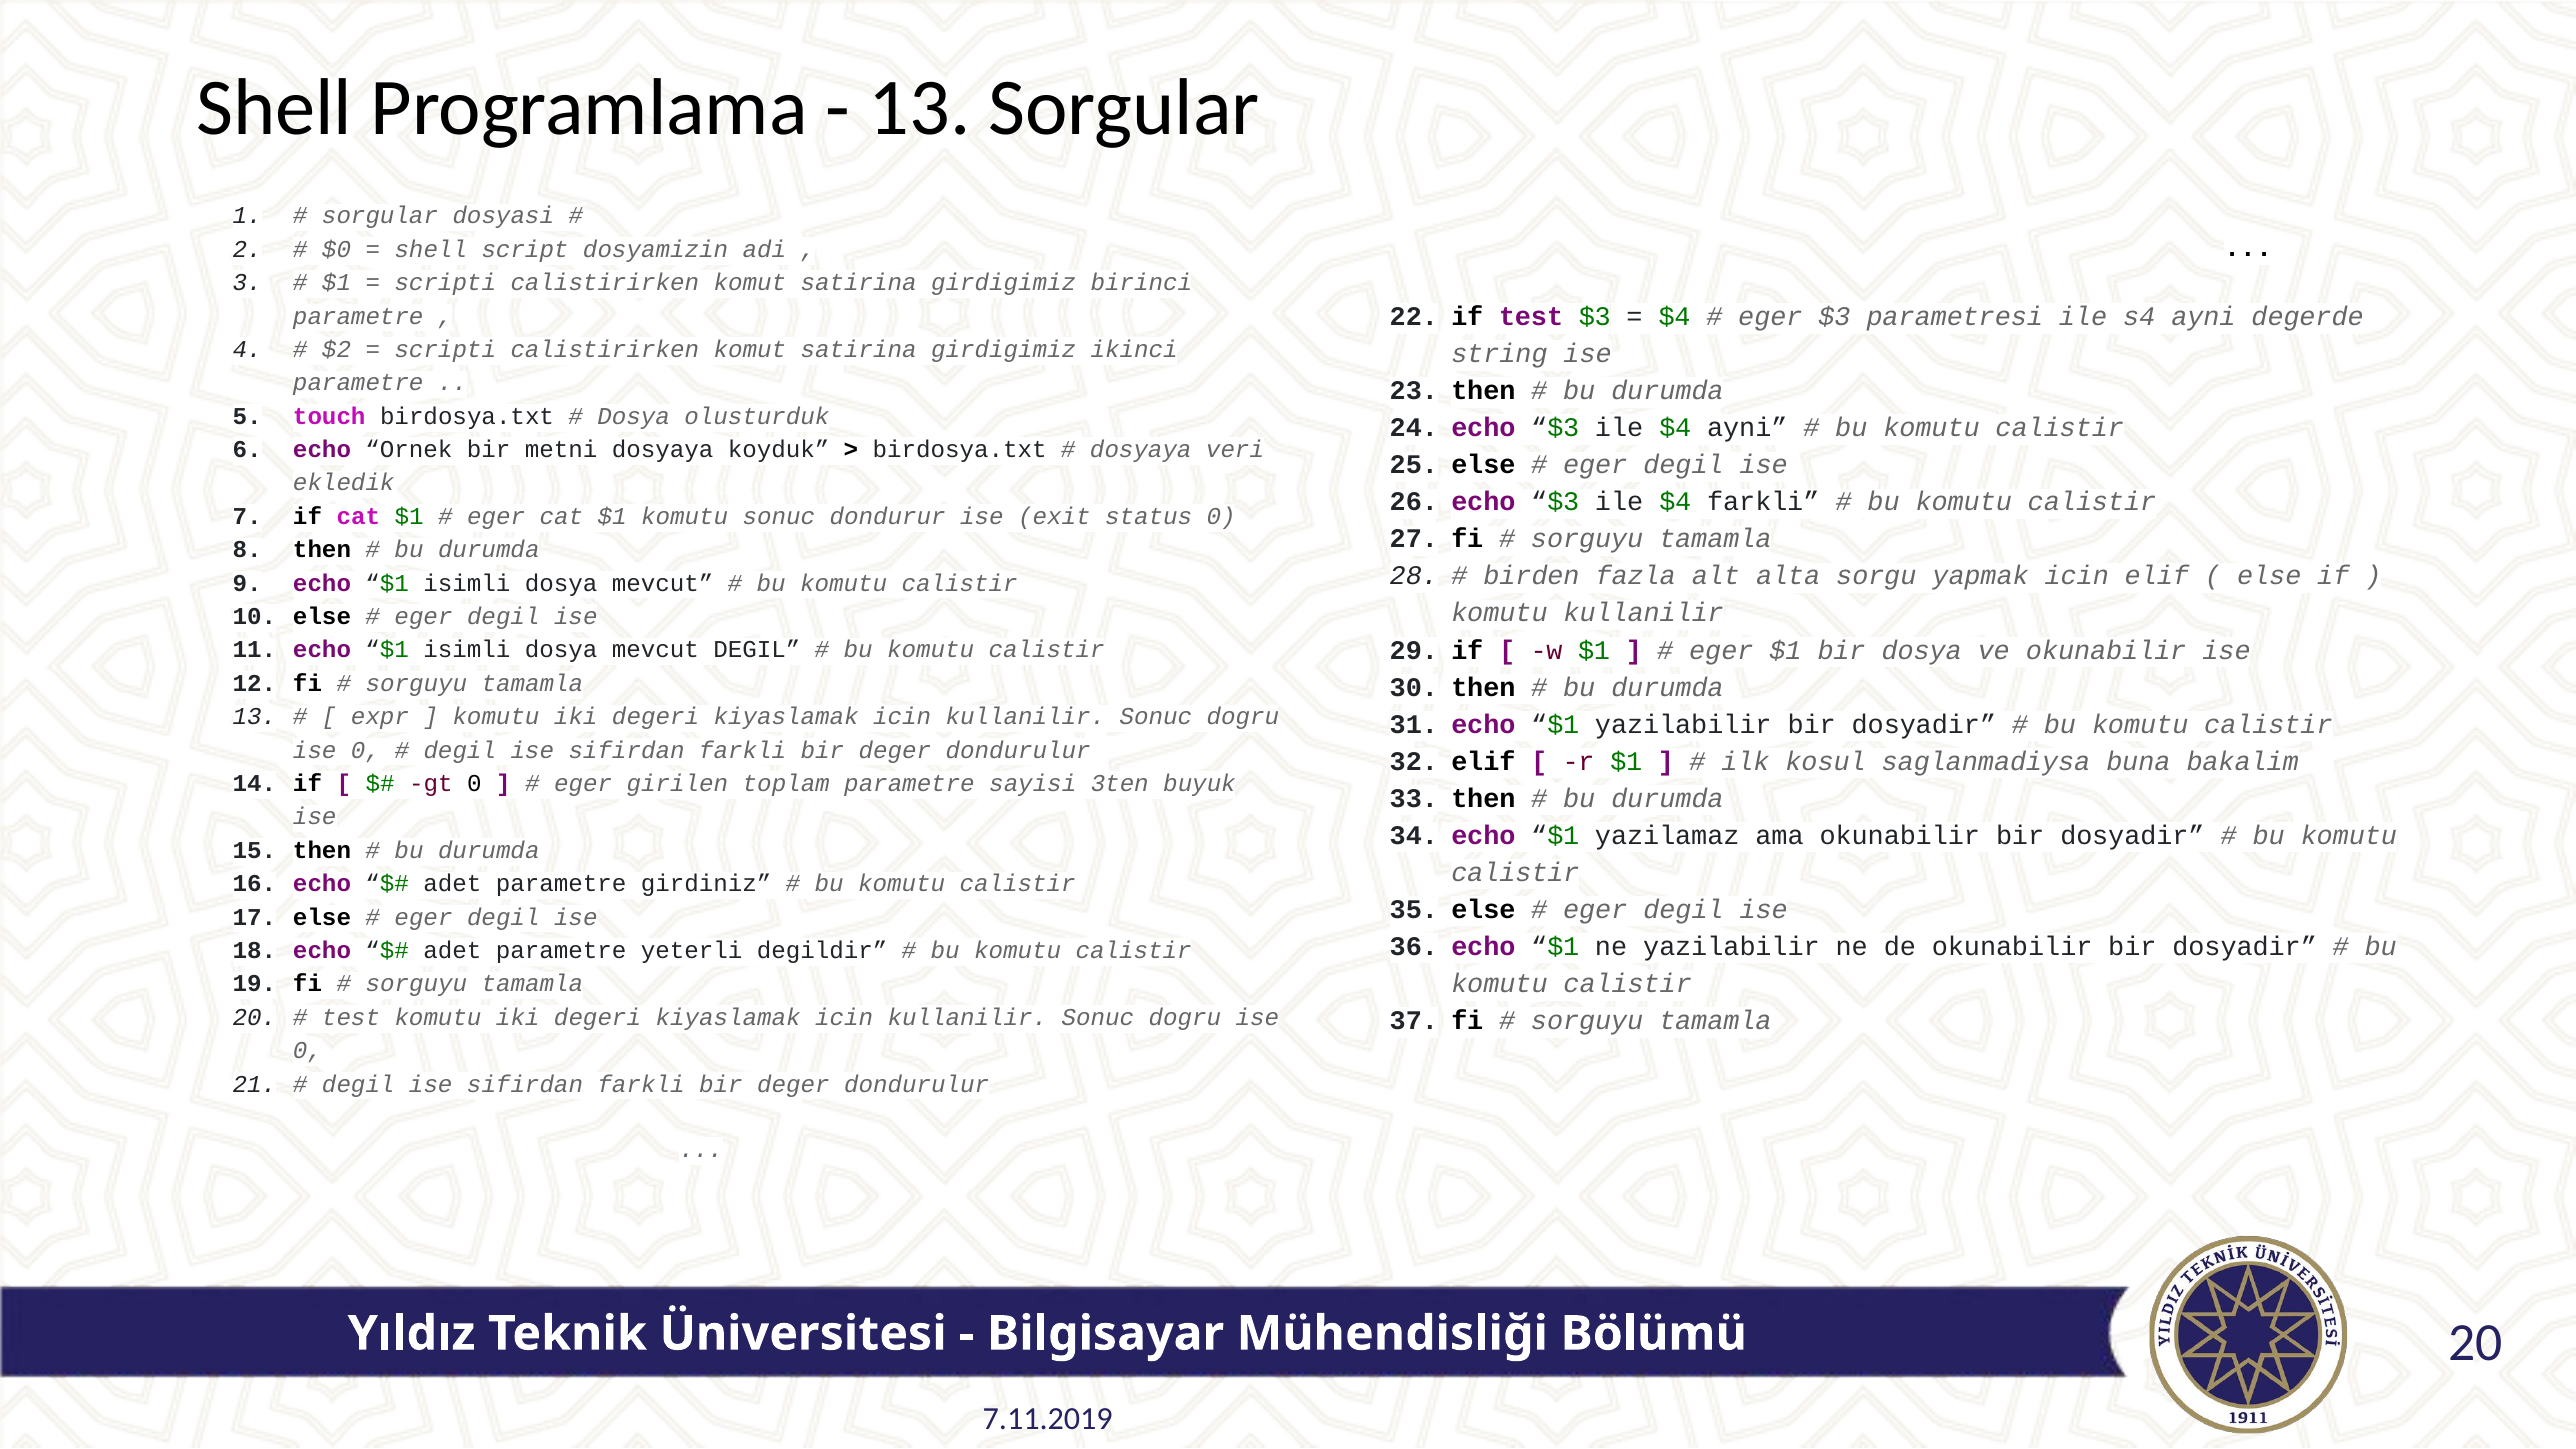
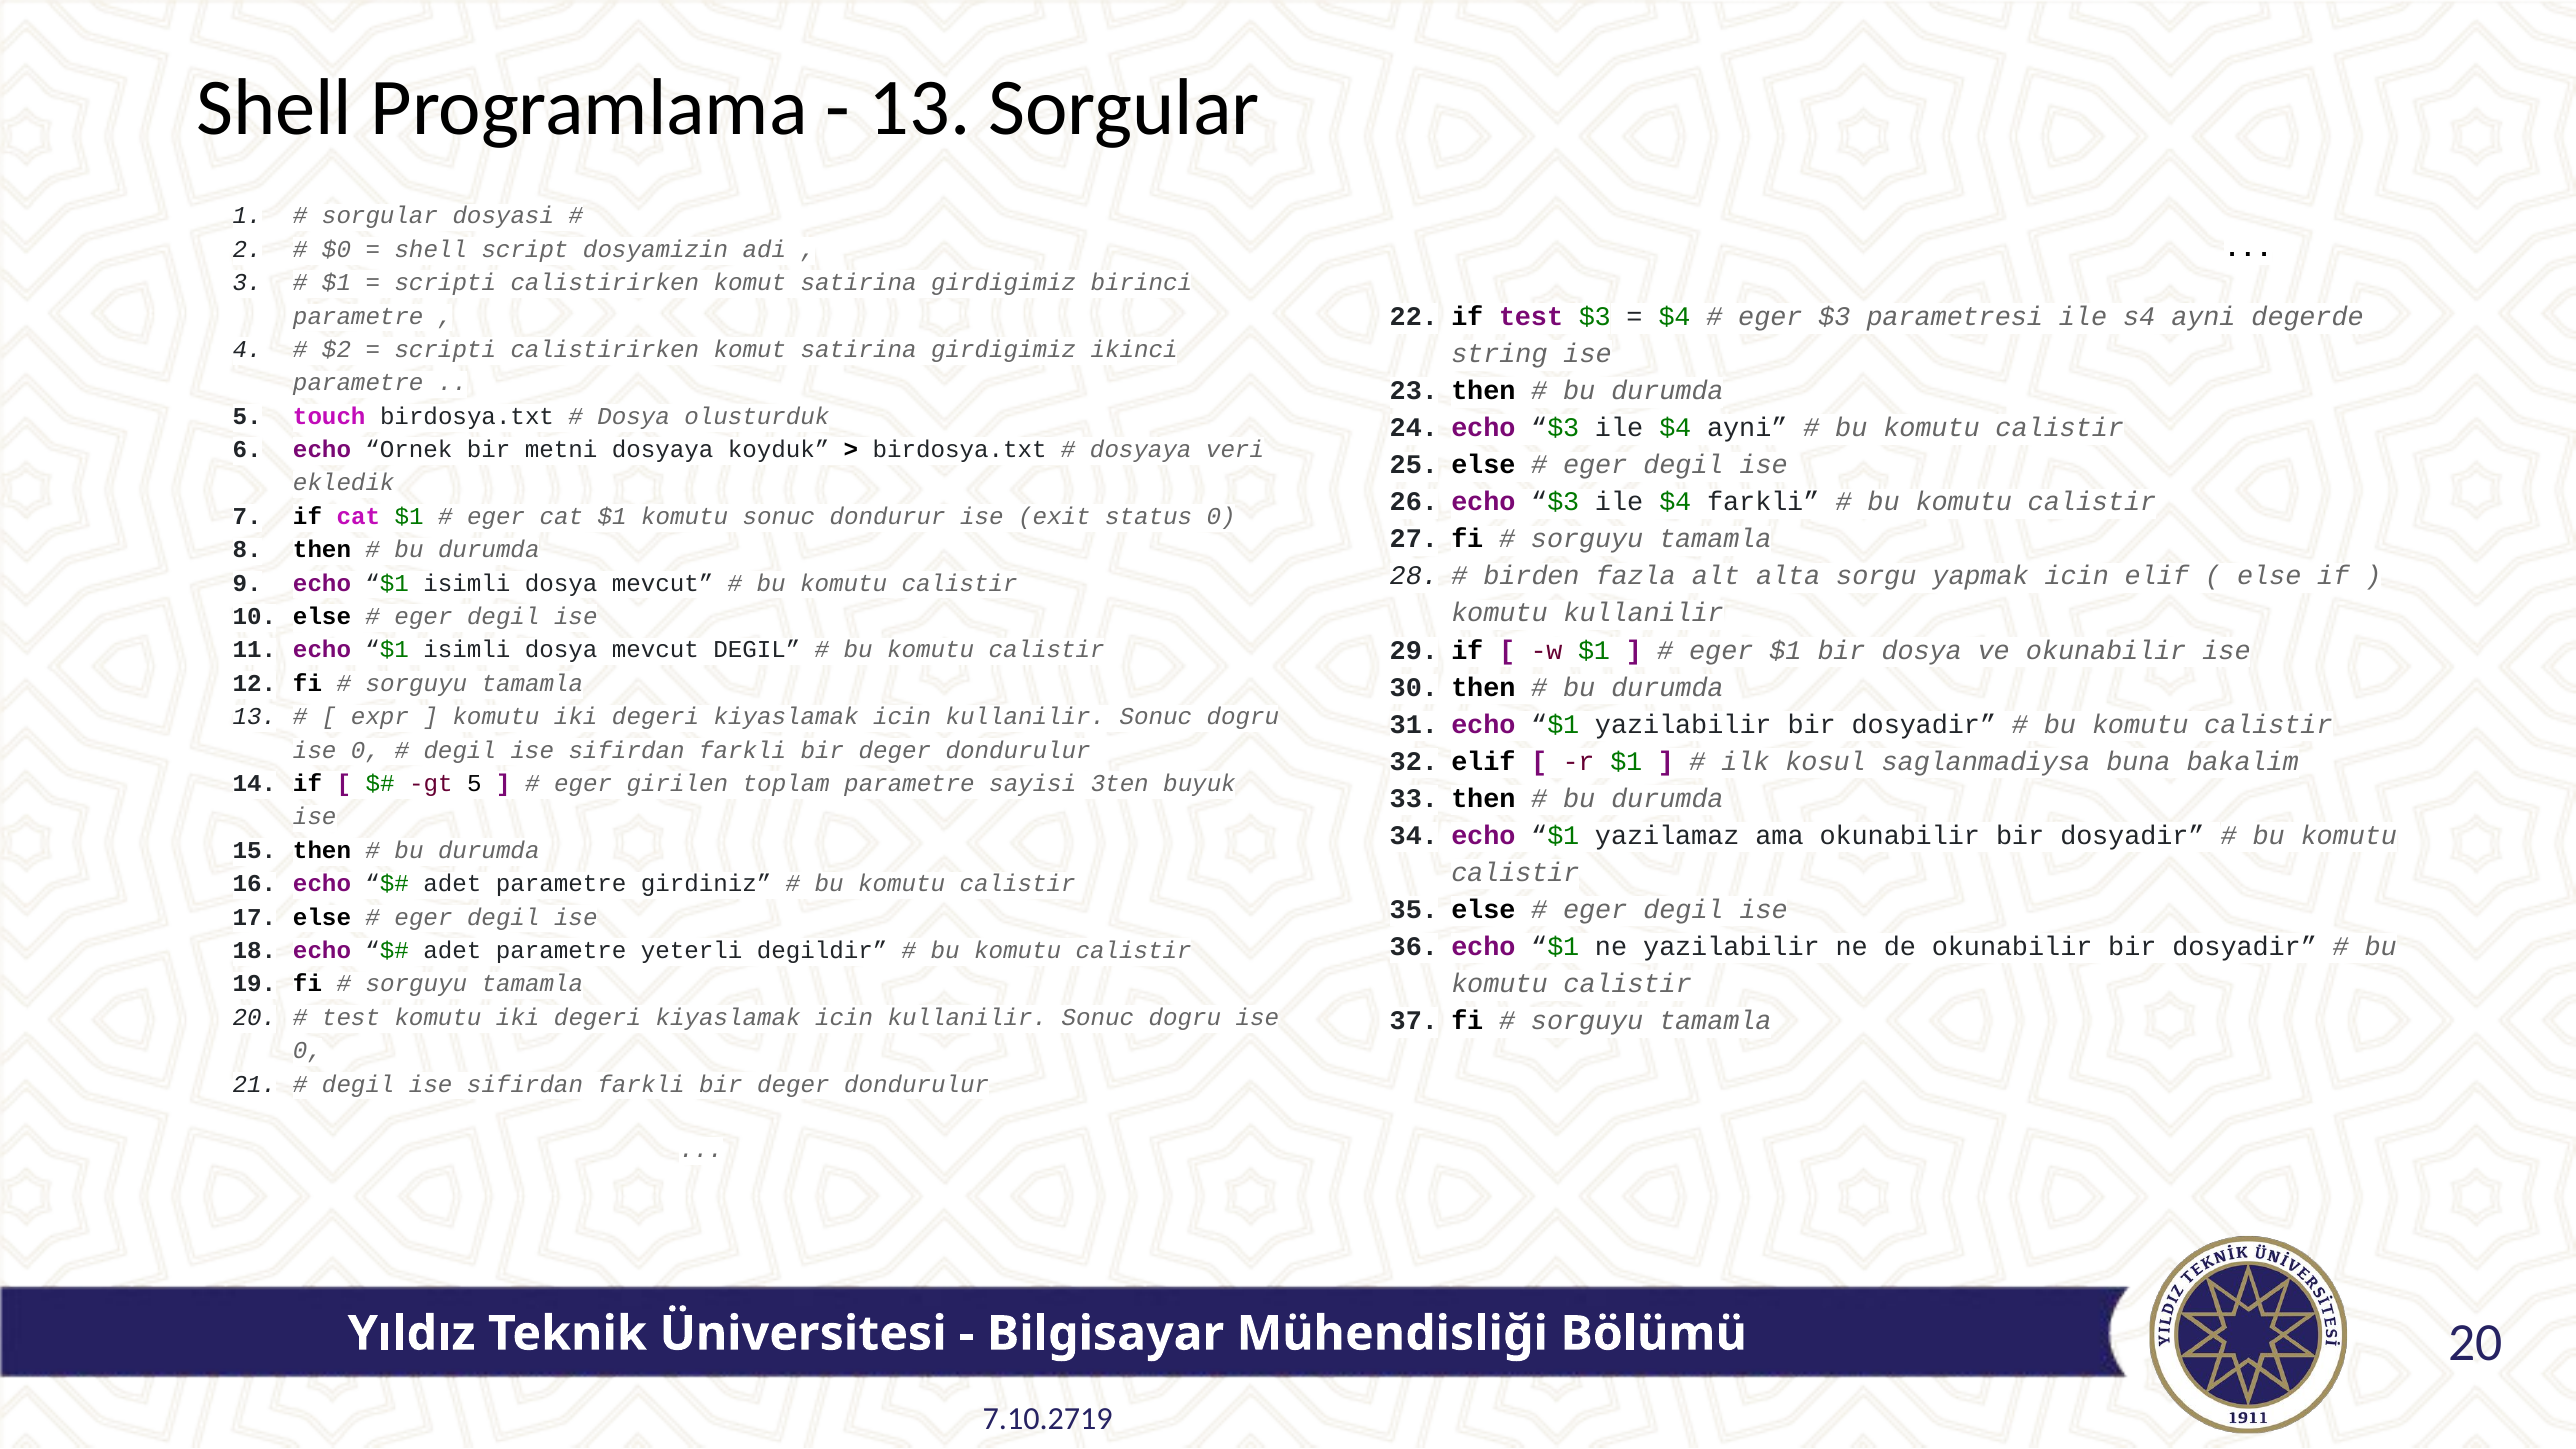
gt 0: 0 -> 5
7.11.2019: 7.11.2019 -> 7.10.2719
